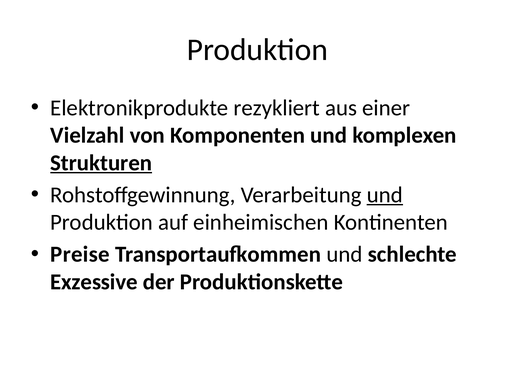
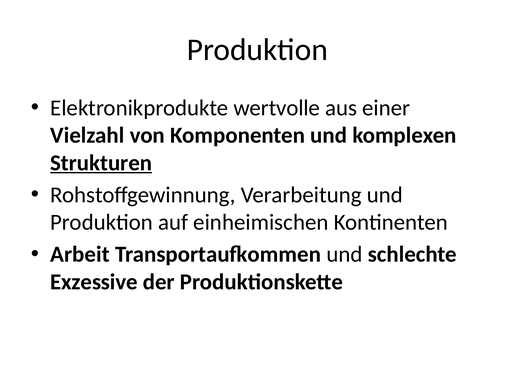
rezykliert: rezykliert -> wertvolle
und at (385, 195) underline: present -> none
Preise: Preise -> Arbeit
